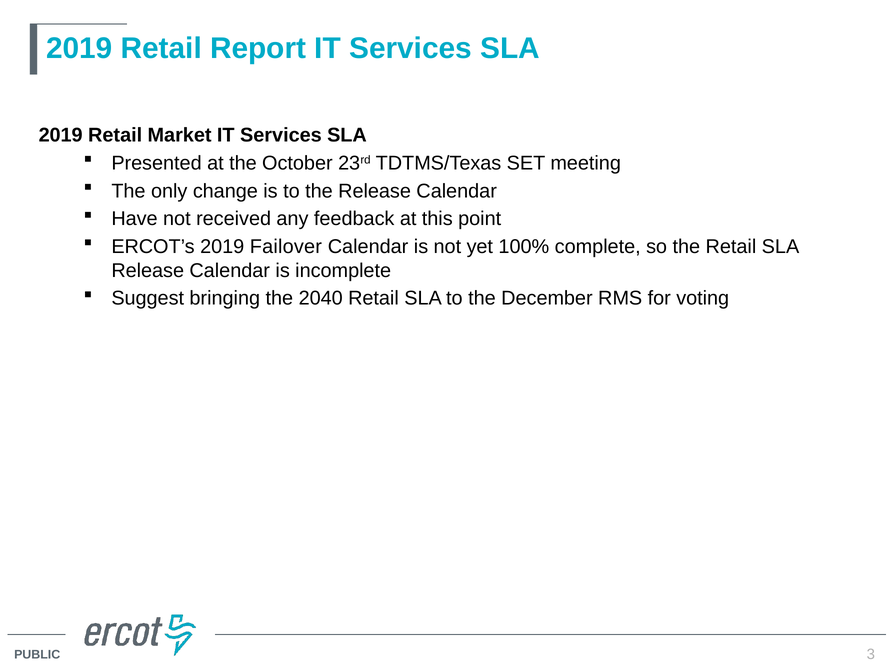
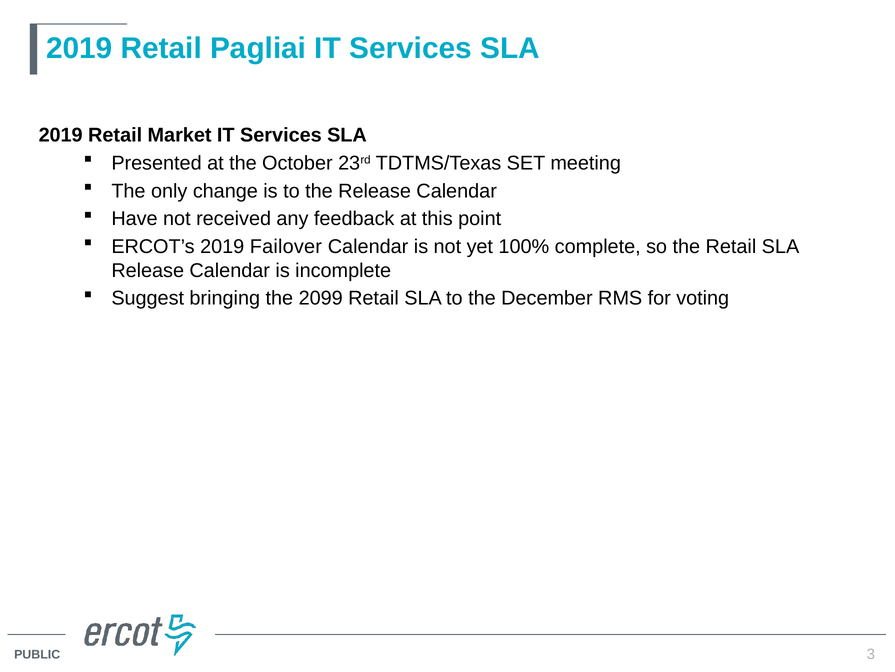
Report: Report -> Pagliai
2040: 2040 -> 2099
